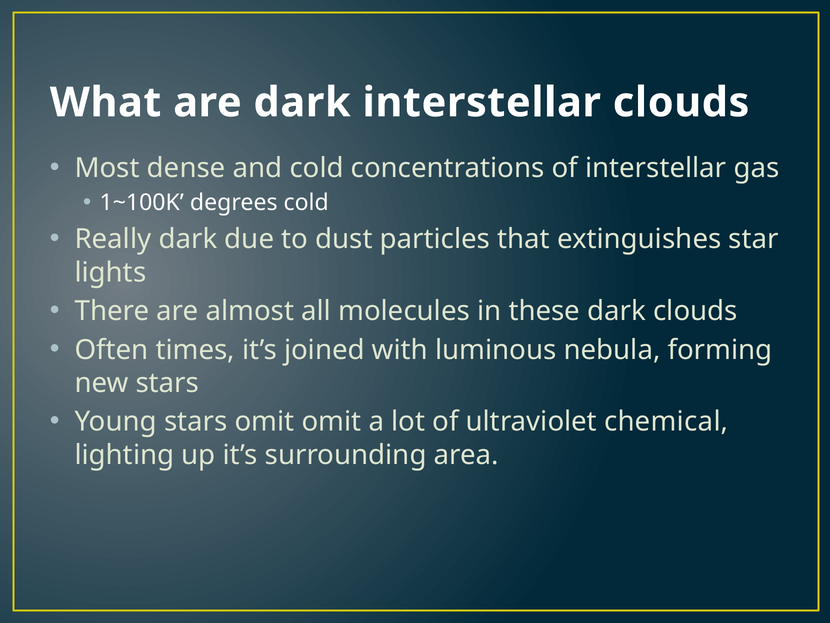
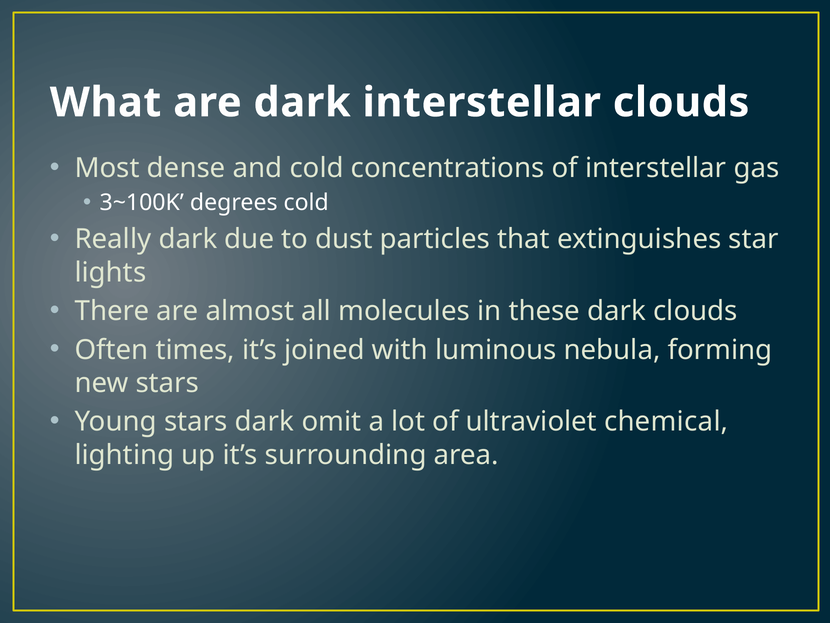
1~100K: 1~100K -> 3~100K
stars omit: omit -> dark
